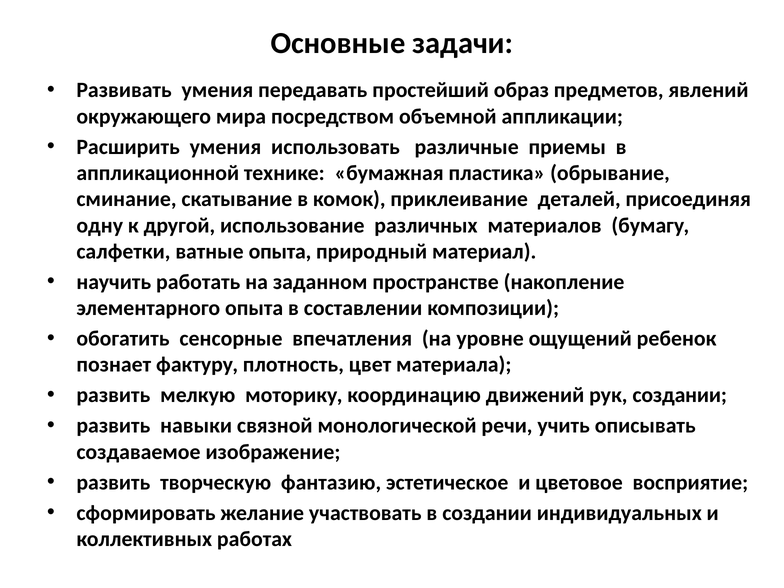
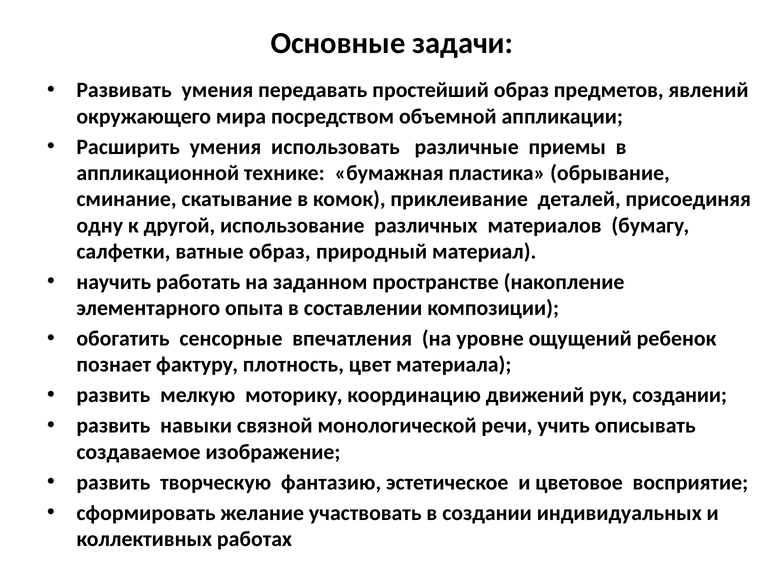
ватные опыта: опыта -> образ
